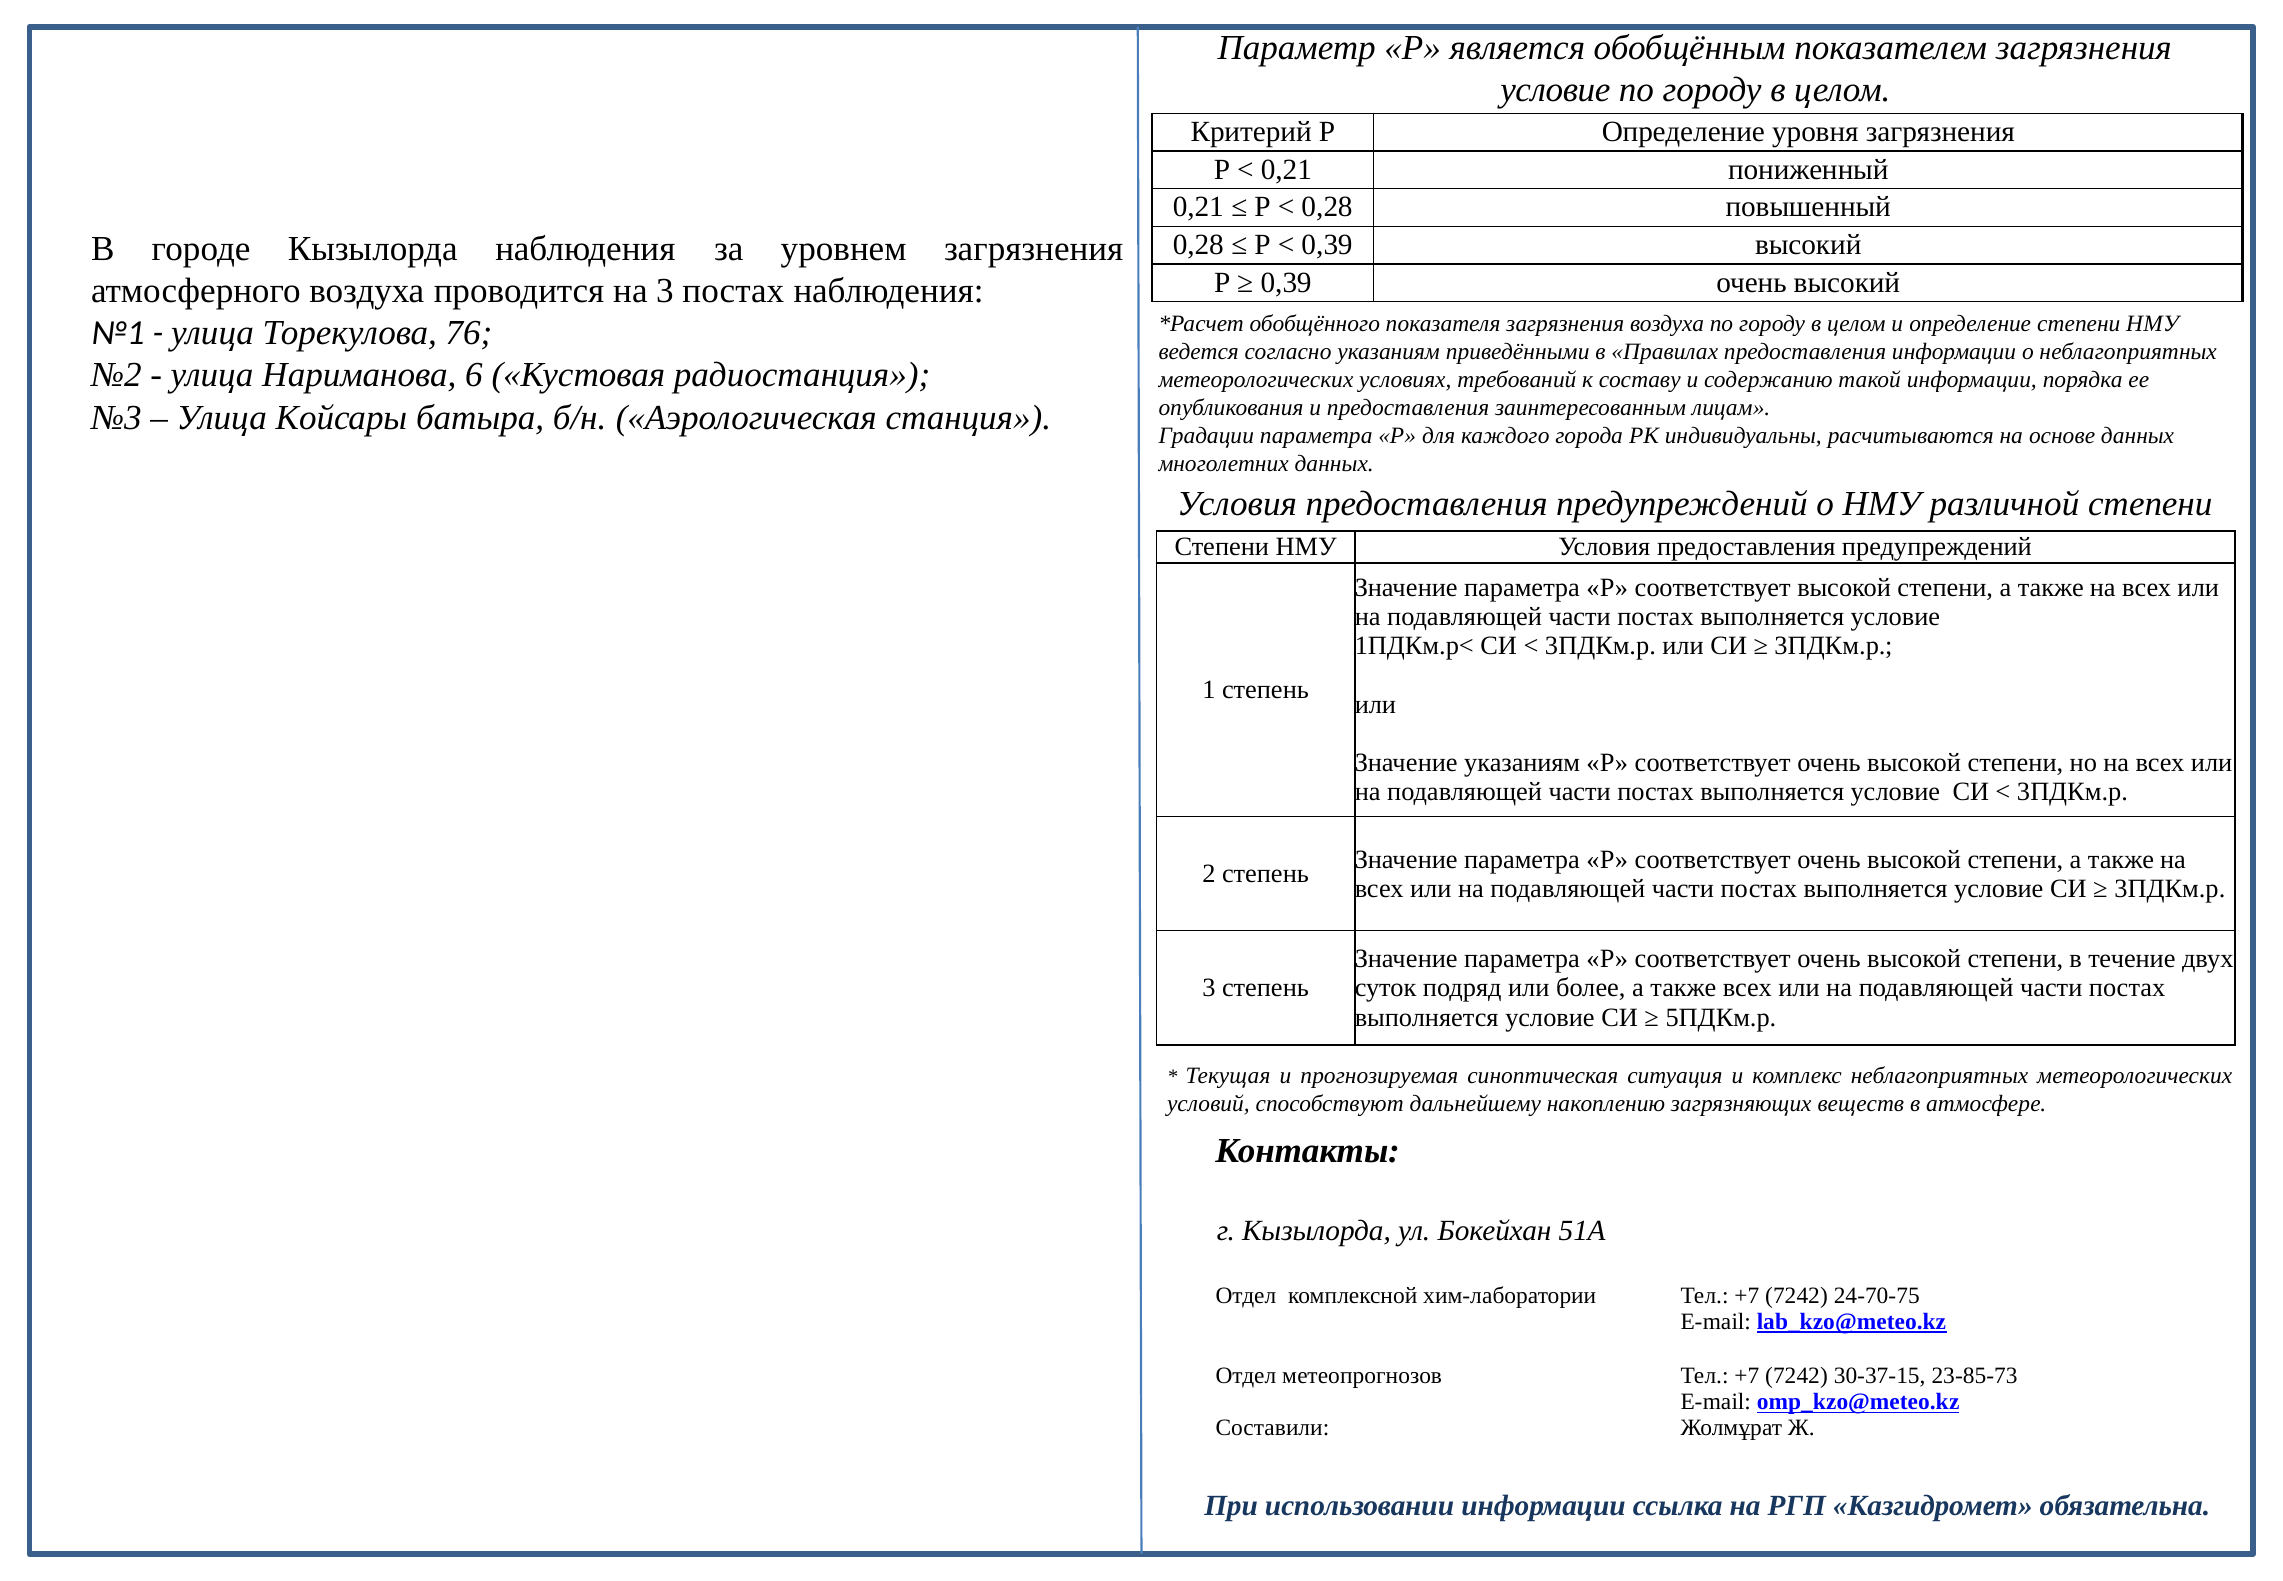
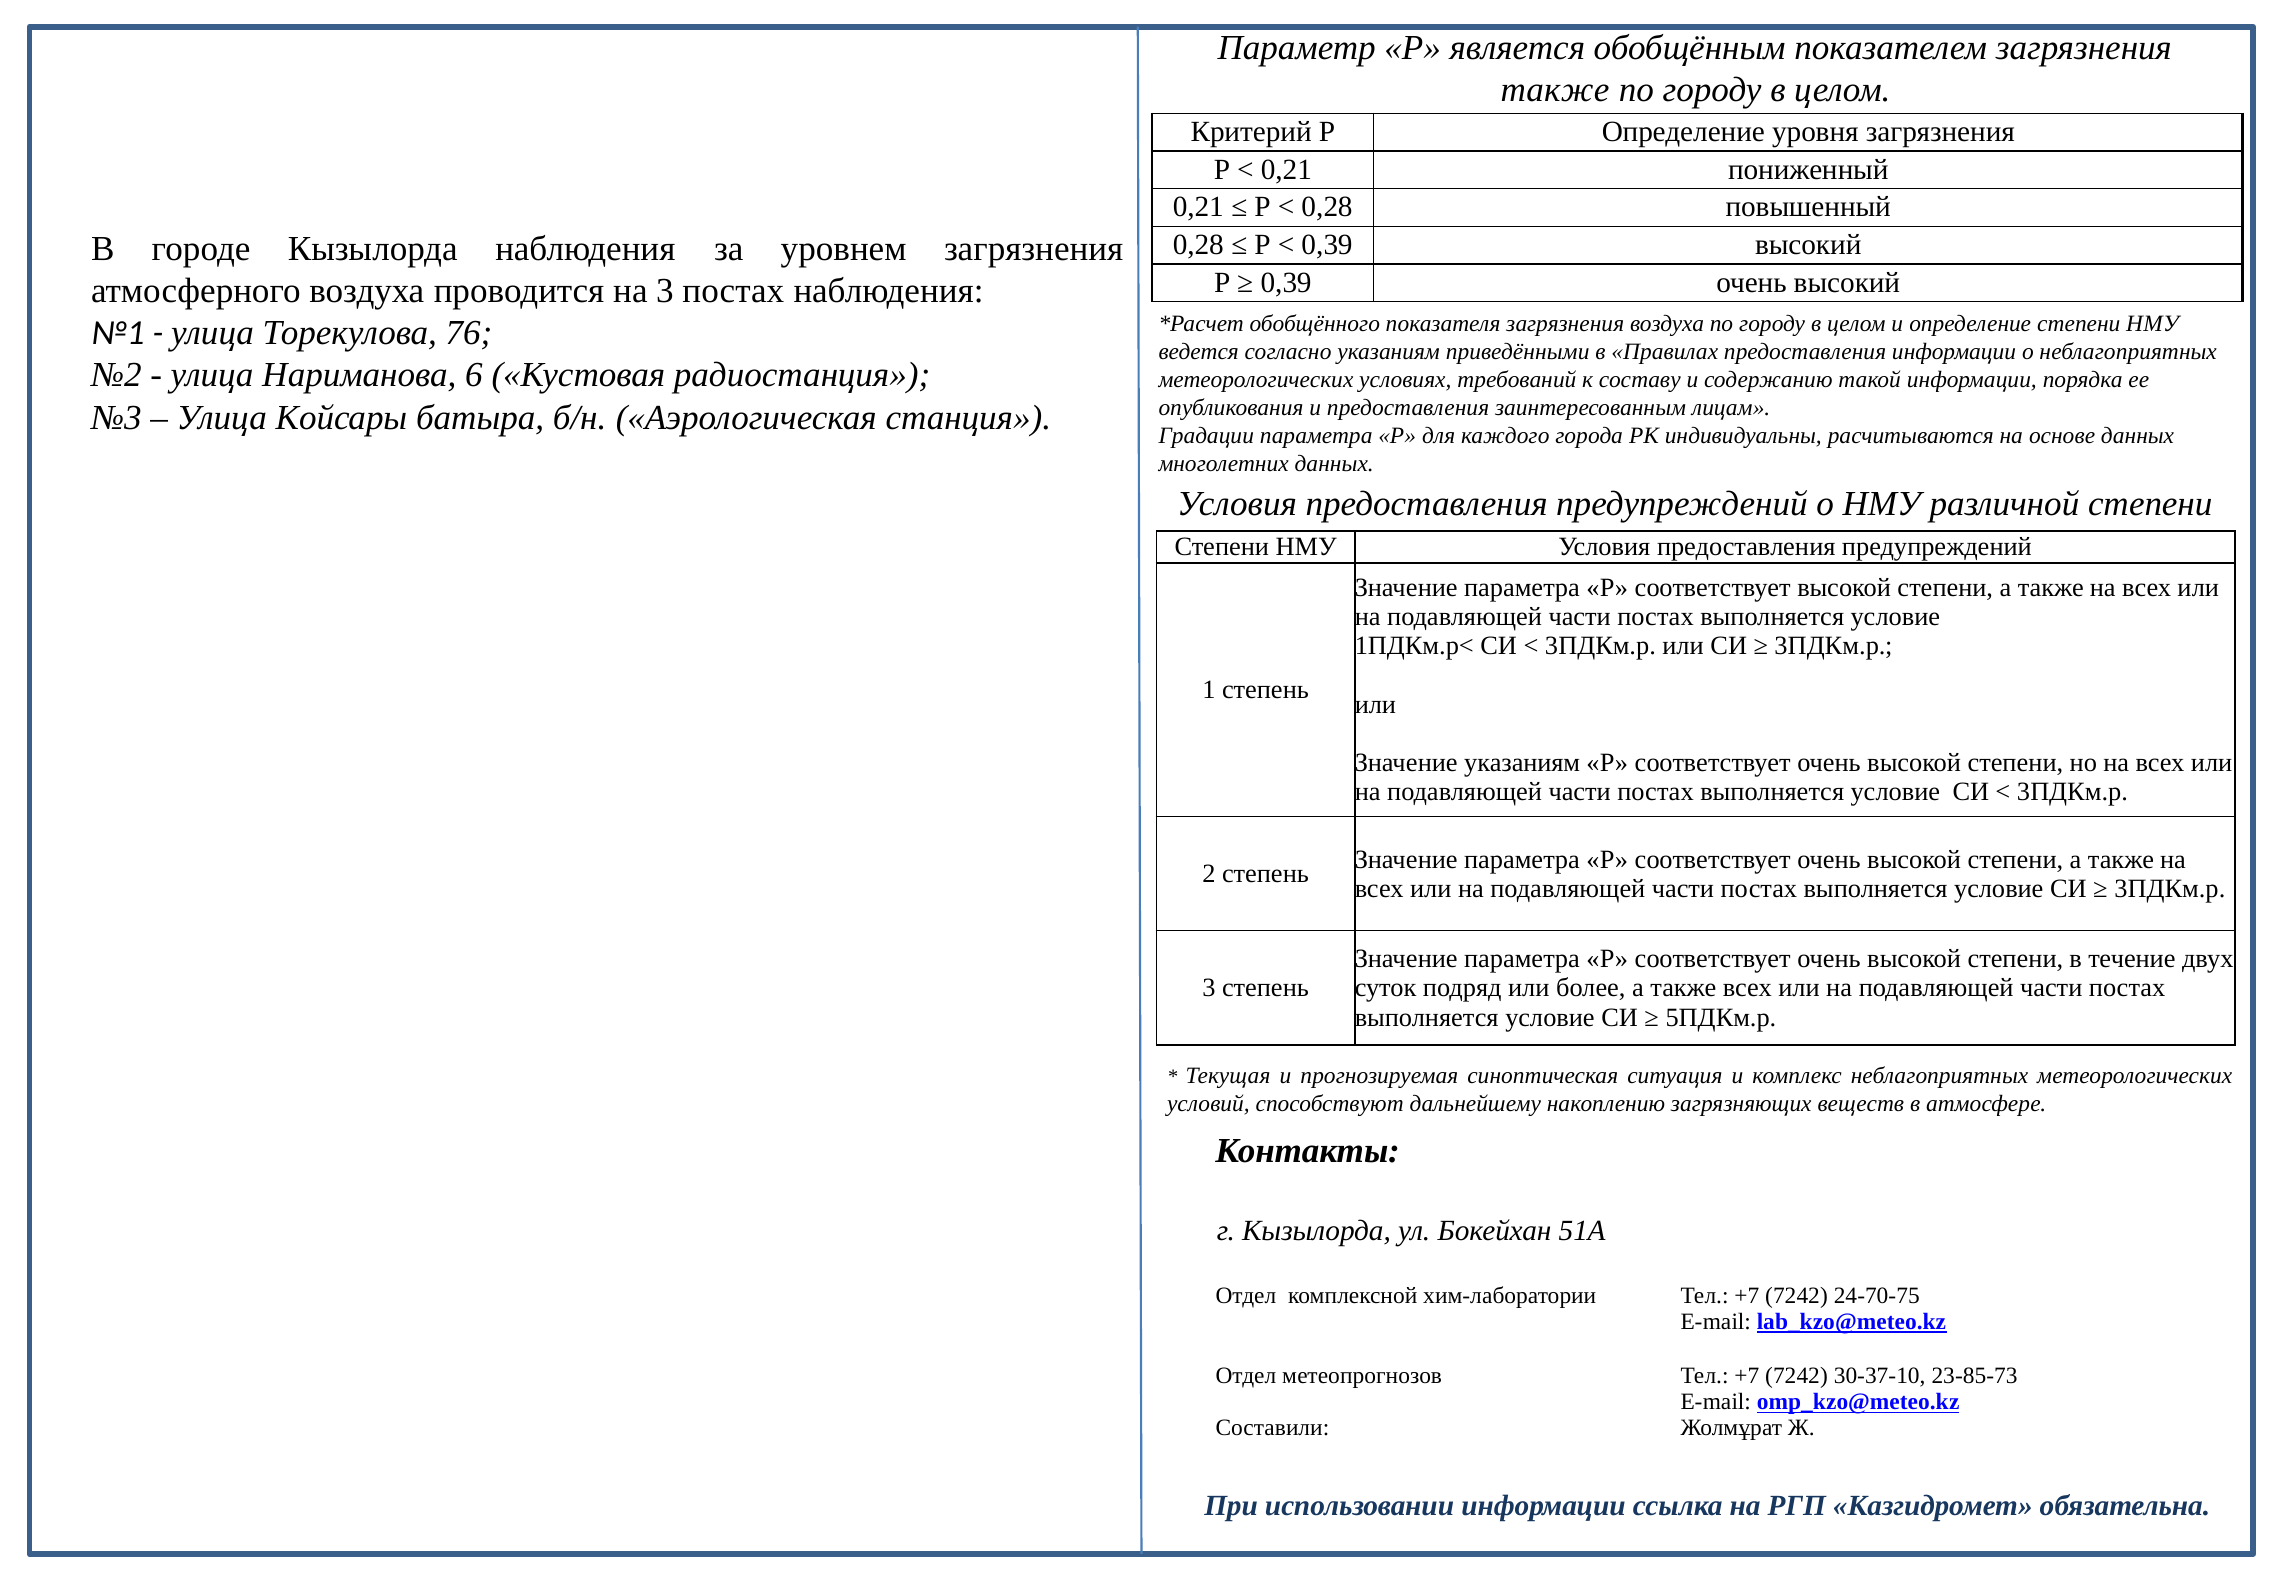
условие at (1555, 90): условие -> также
30-37-15: 30-37-15 -> 30-37-10
